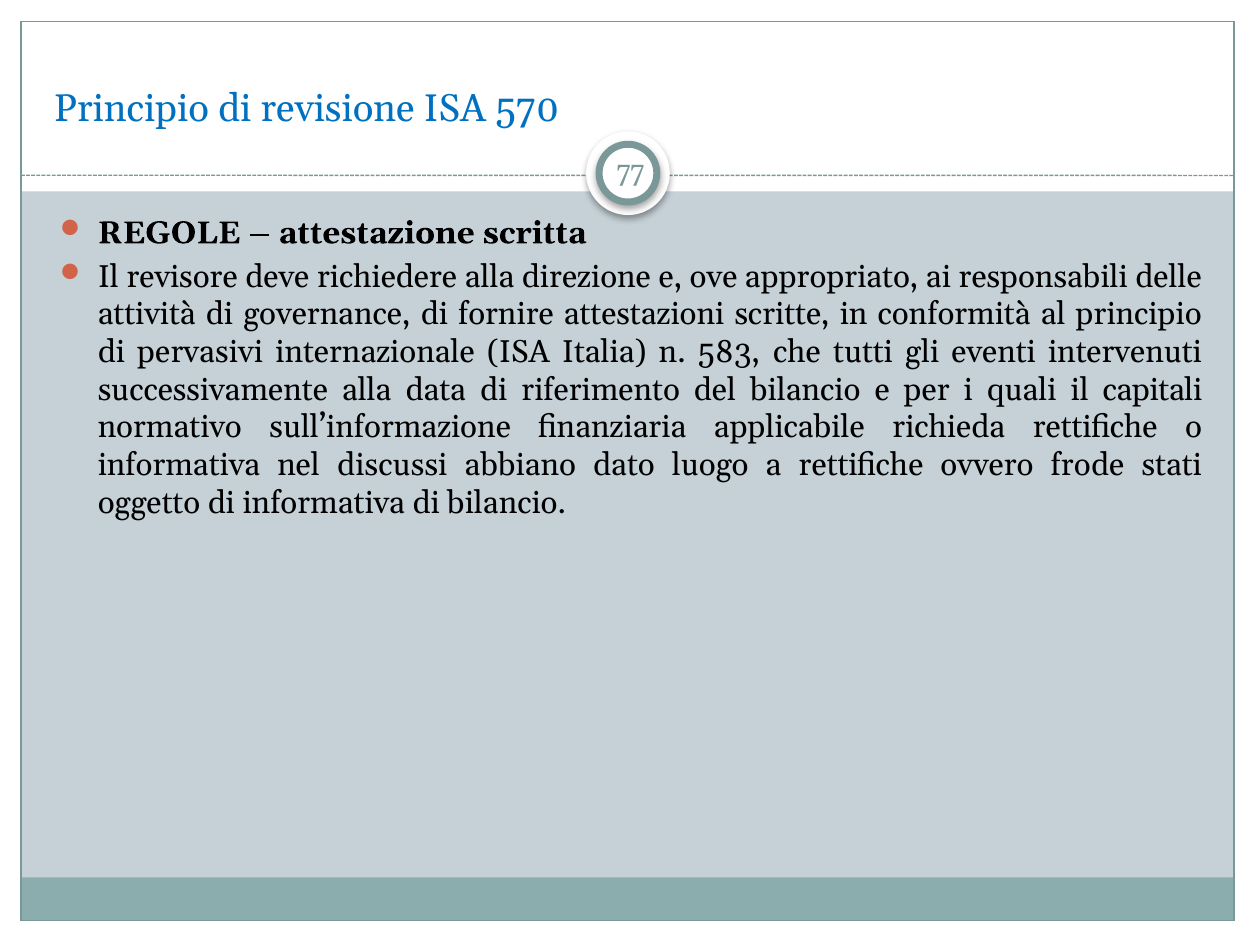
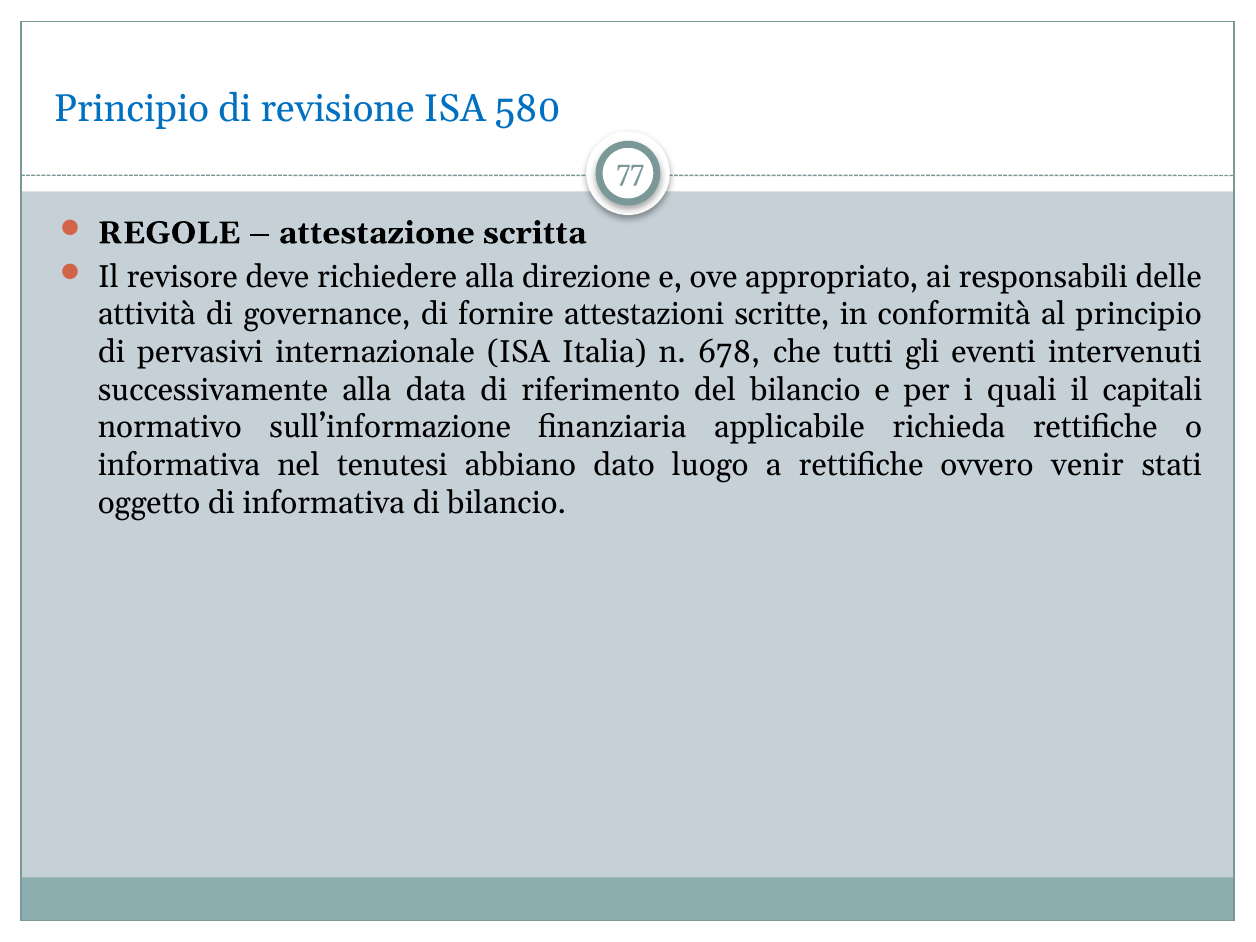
570: 570 -> 580
583: 583 -> 678
discussi: discussi -> tenutesi
frode: frode -> venir
